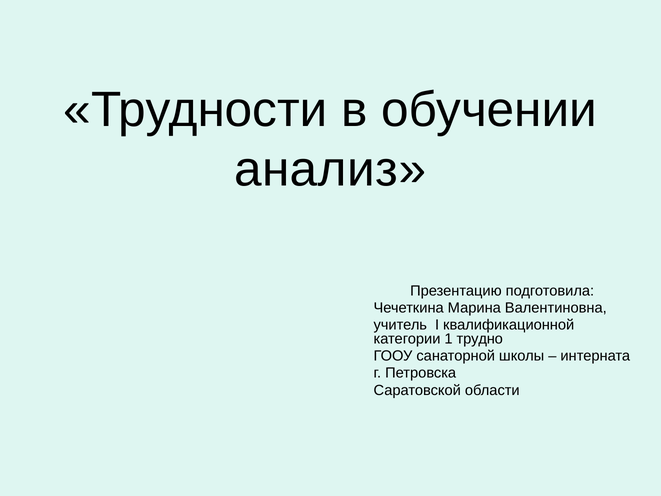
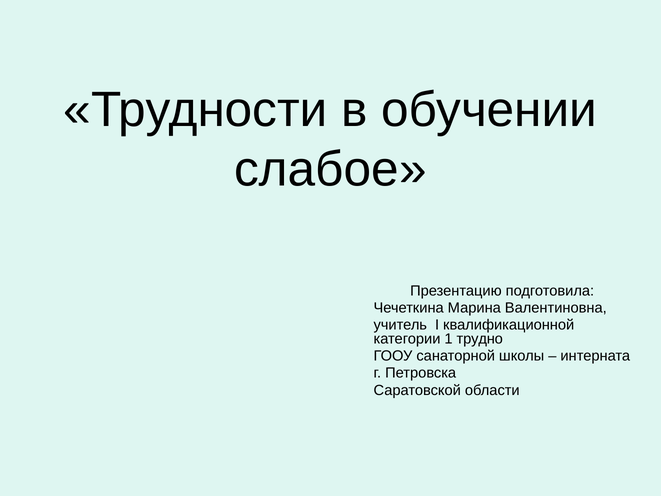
анализ: анализ -> слабое
